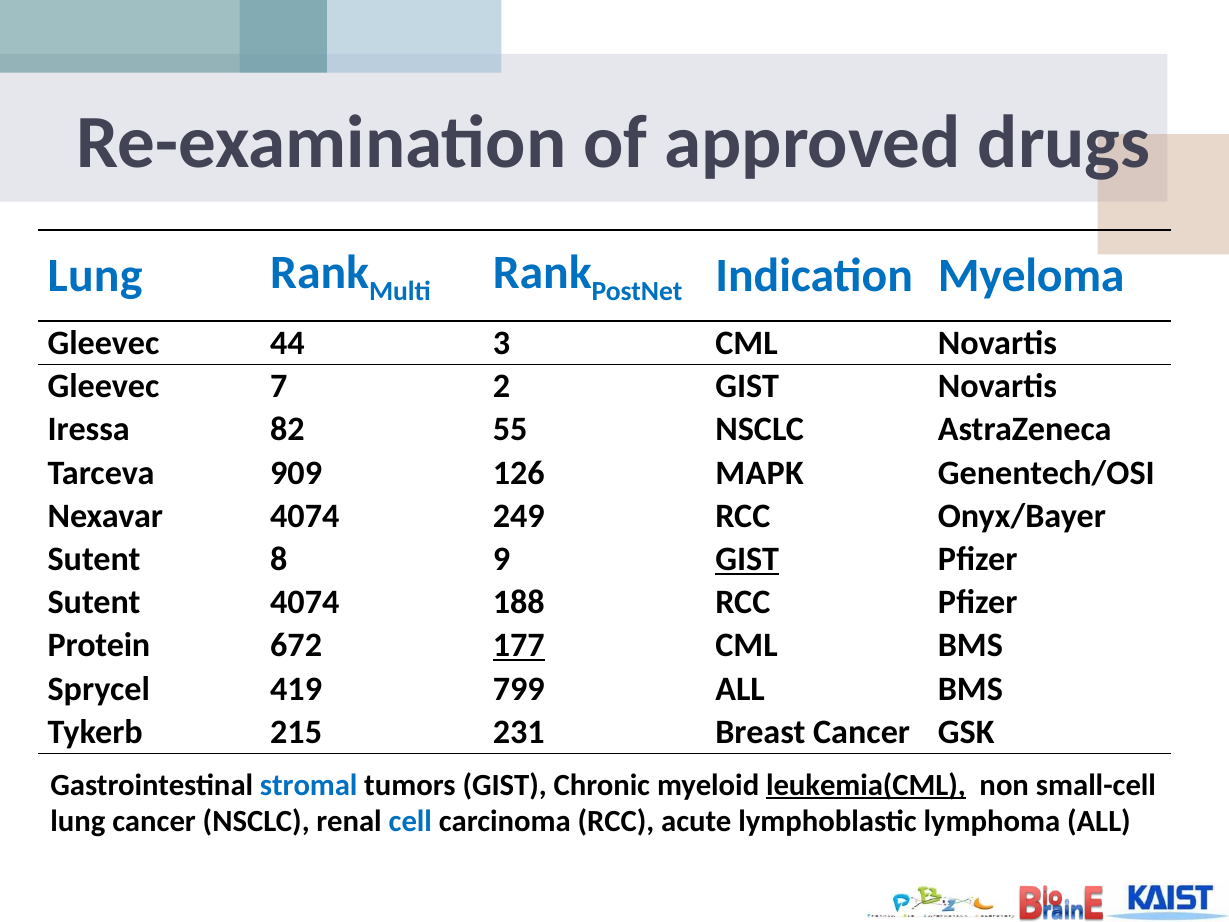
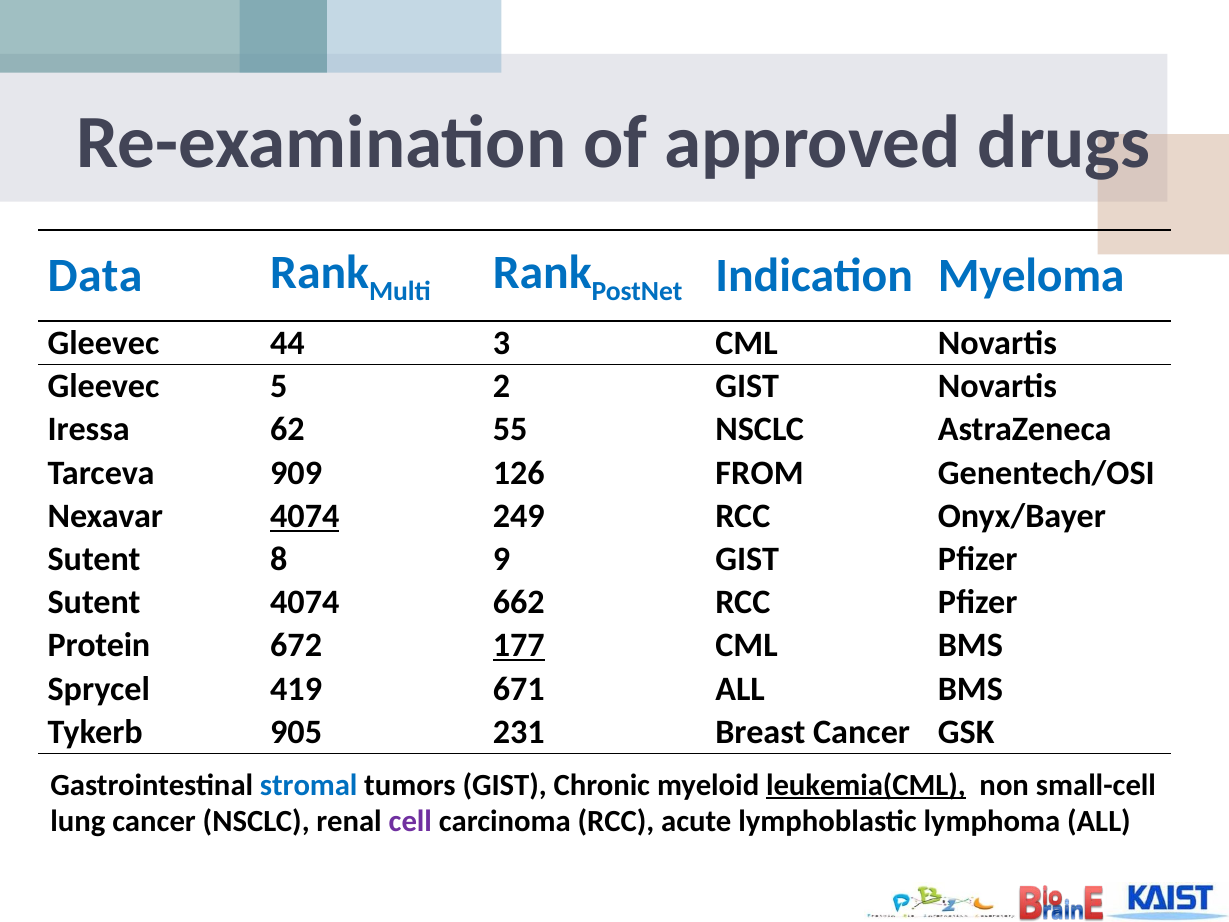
Lung at (95, 276): Lung -> Data
7: 7 -> 5
82: 82 -> 62
MAPK: MAPK -> FROM
4074 at (305, 516) underline: none -> present
GIST at (747, 559) underline: present -> none
188: 188 -> 662
799: 799 -> 671
215: 215 -> 905
cell colour: blue -> purple
